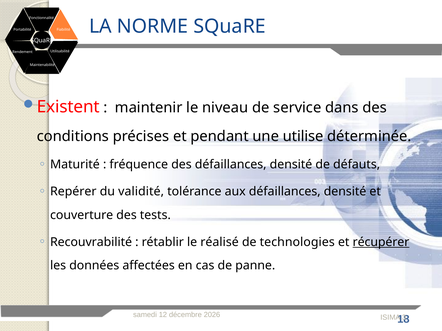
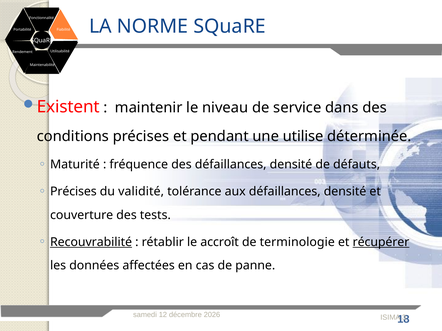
Repérer at (73, 192): Repérer -> Précises
Recouvrabilité underline: none -> present
réalisé: réalisé -> accroît
technologies: technologies -> terminologie
